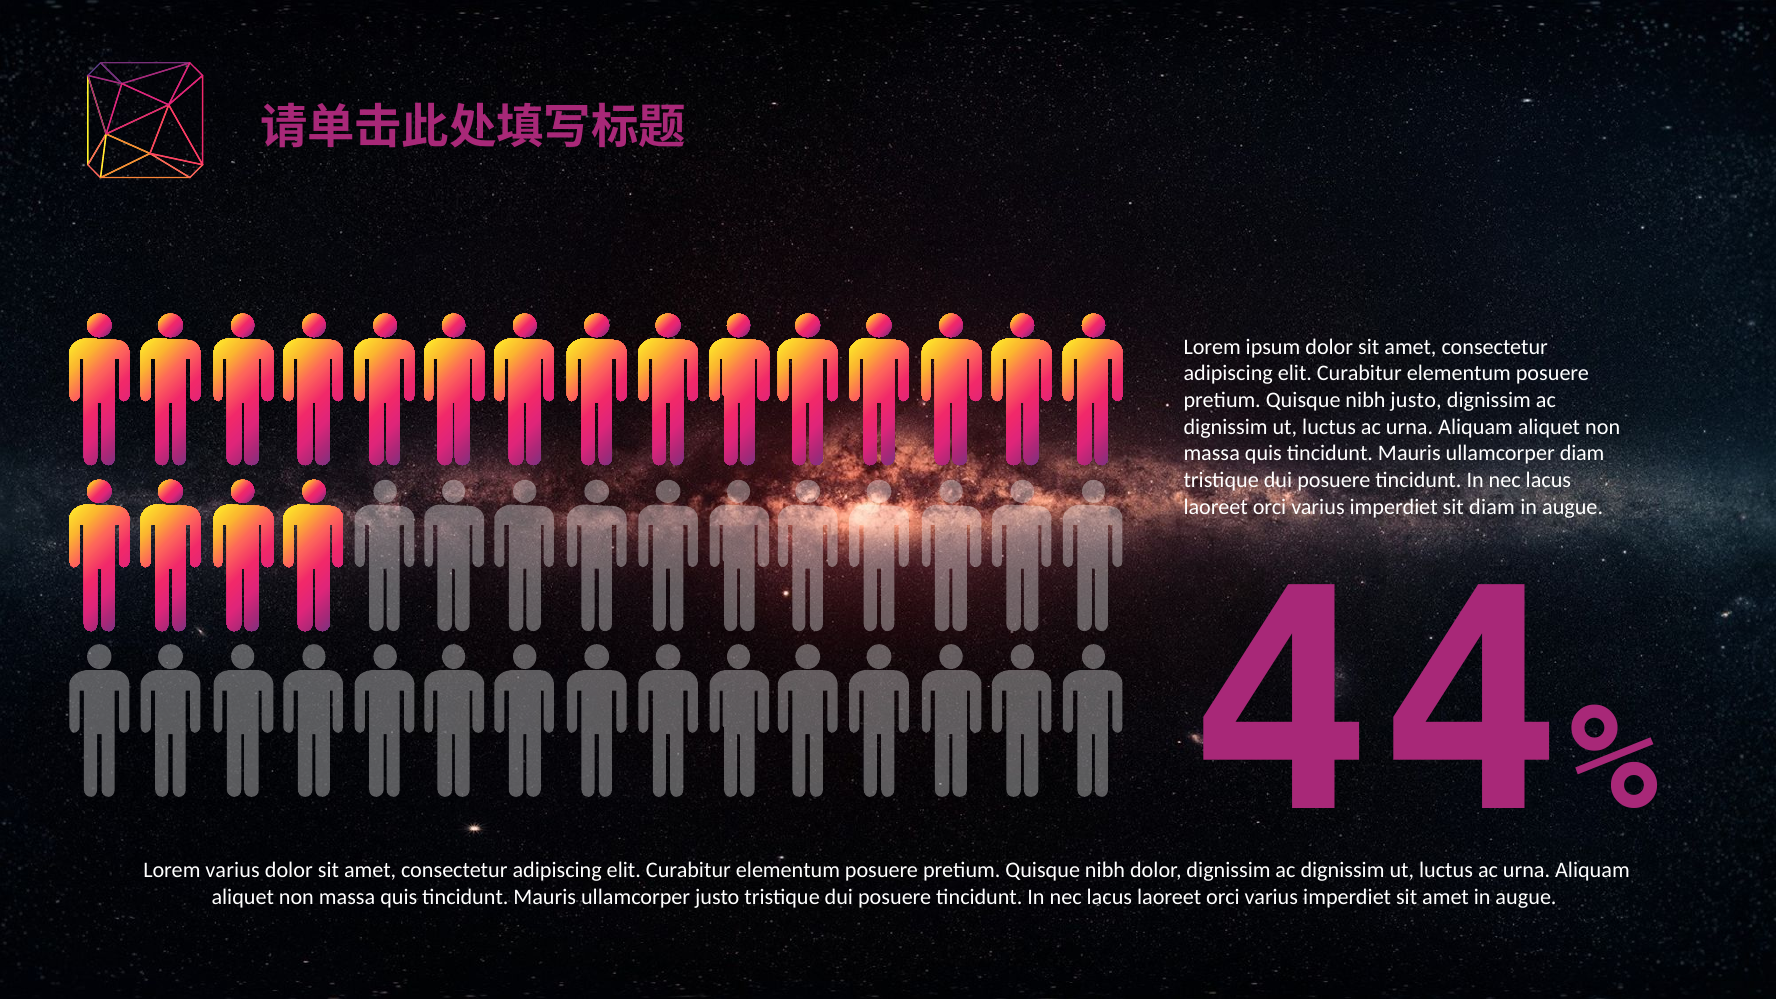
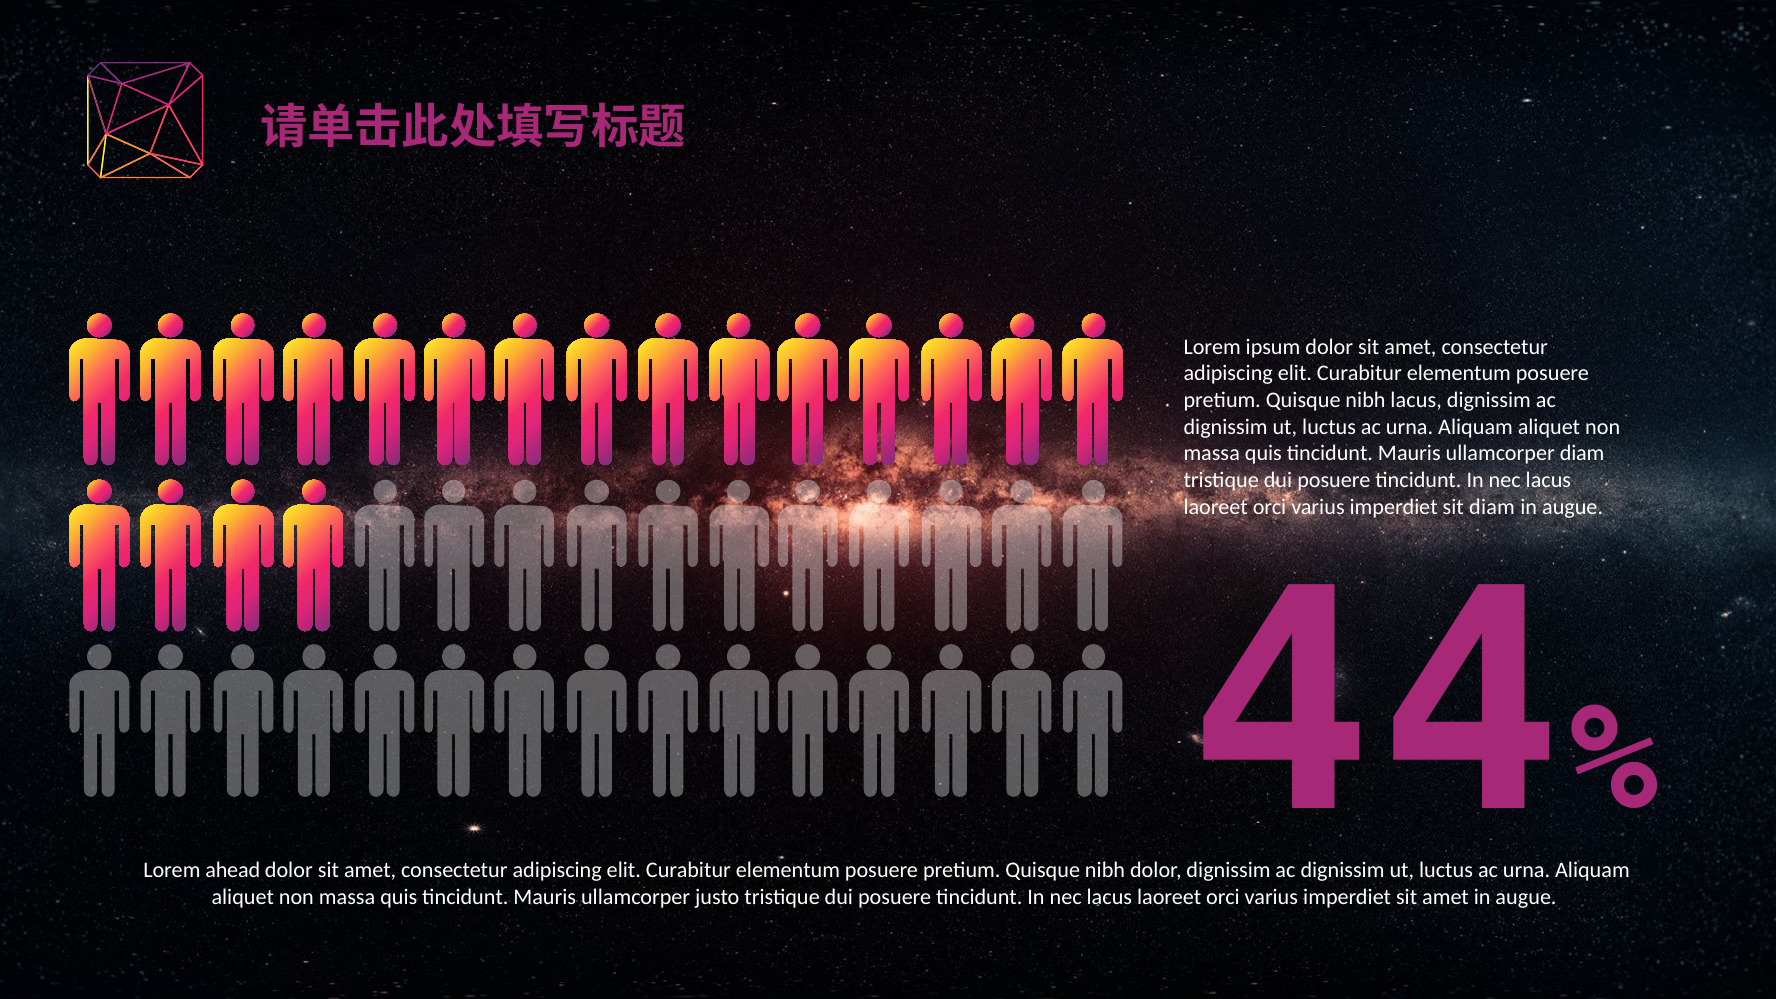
nibh justo: justo -> lacus
Lorem varius: varius -> ahead
